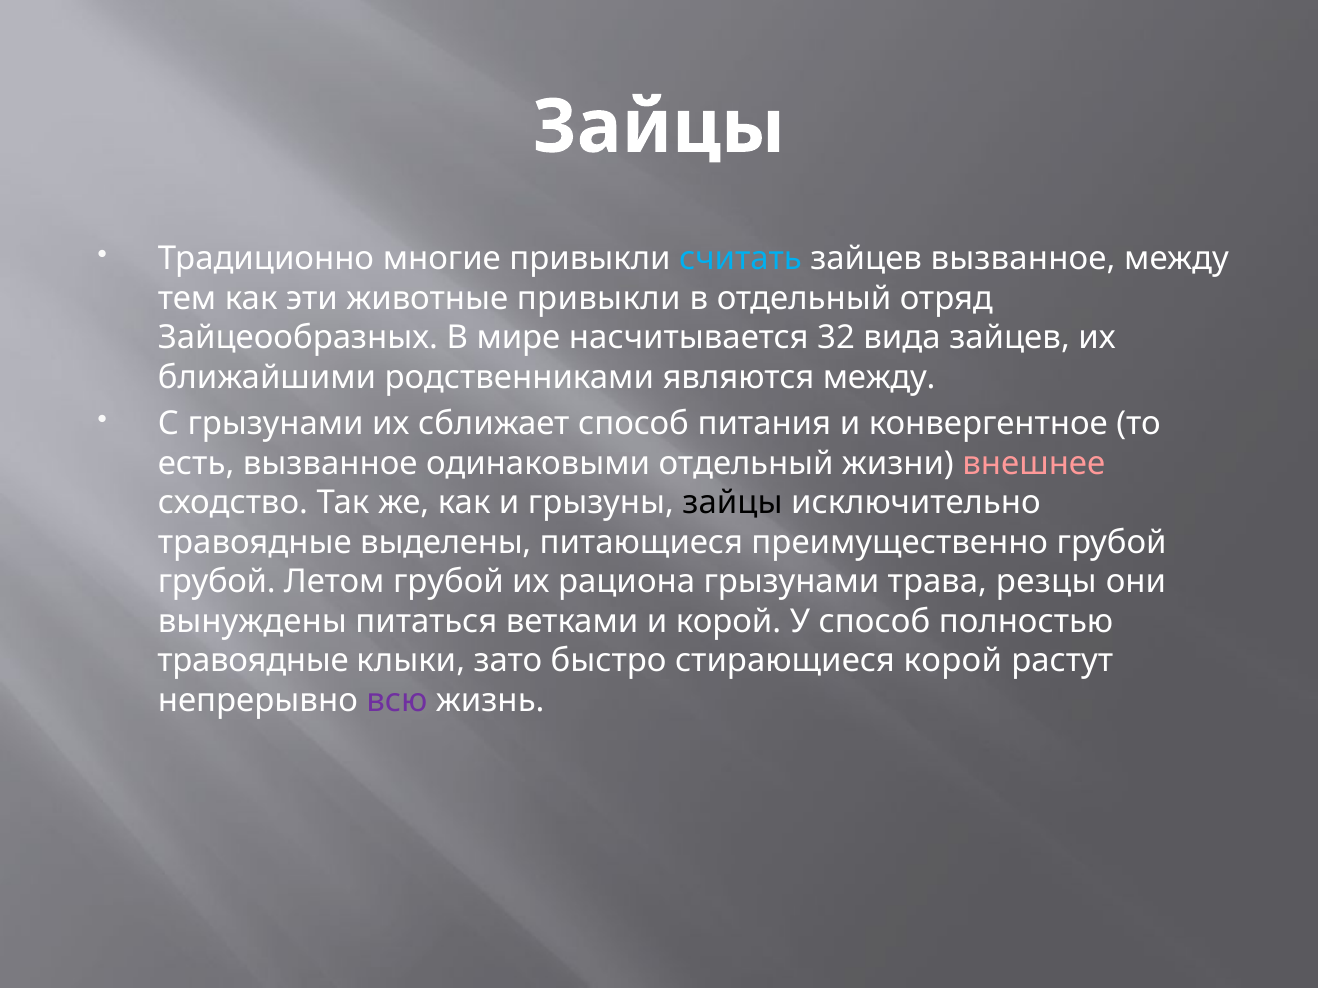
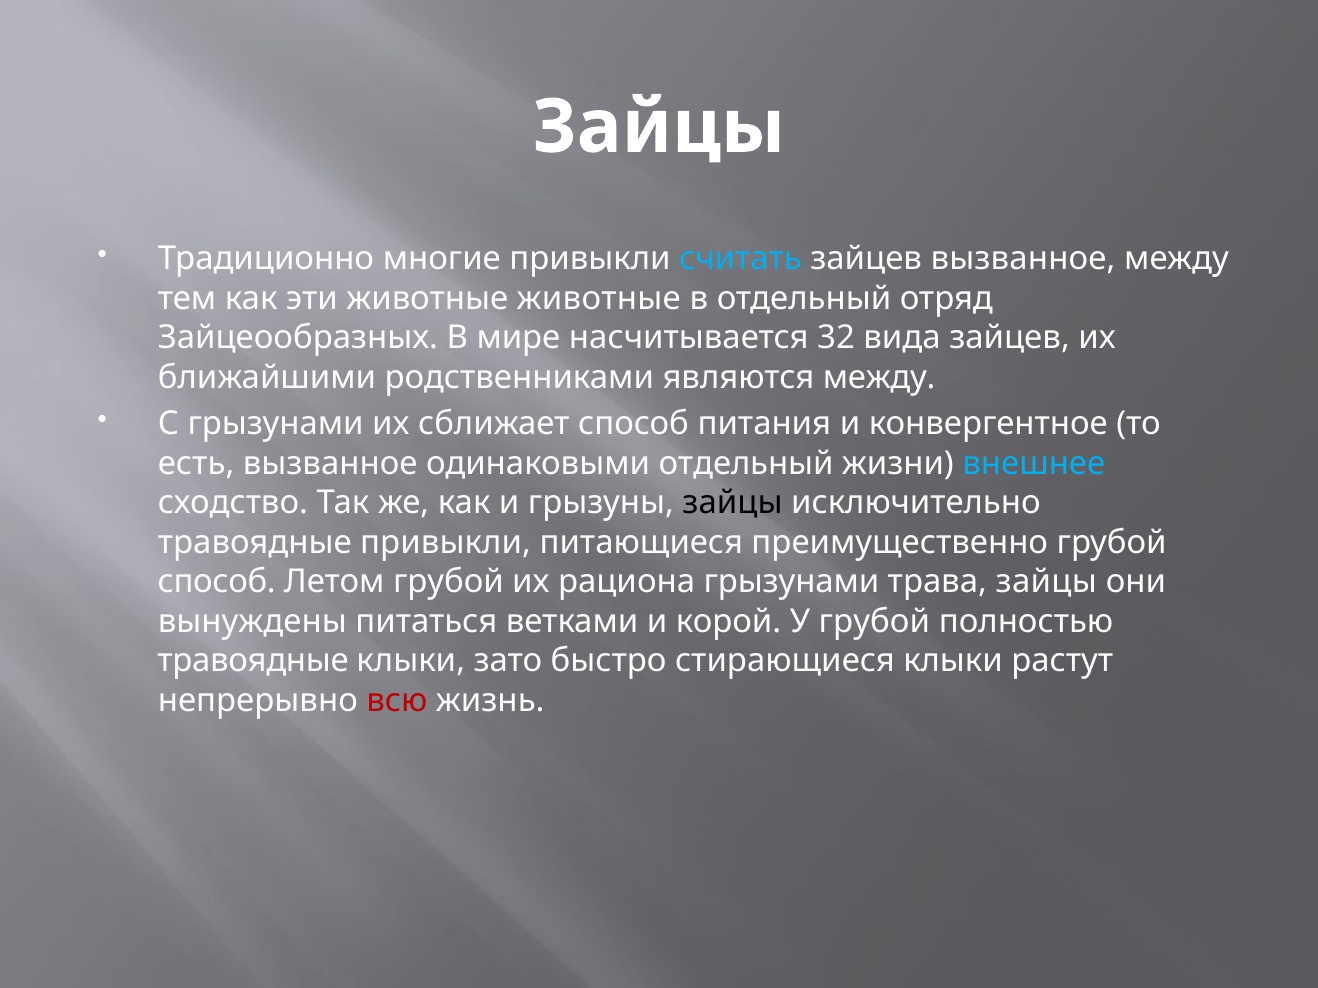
животные привыкли: привыкли -> животные
внешнее colour: pink -> light blue
травоядные выделены: выделены -> привыкли
грубой at (217, 582): грубой -> способ
трава резцы: резцы -> зайцы
У способ: способ -> грубой
стирающиеся корой: корой -> клыки
всю colour: purple -> red
